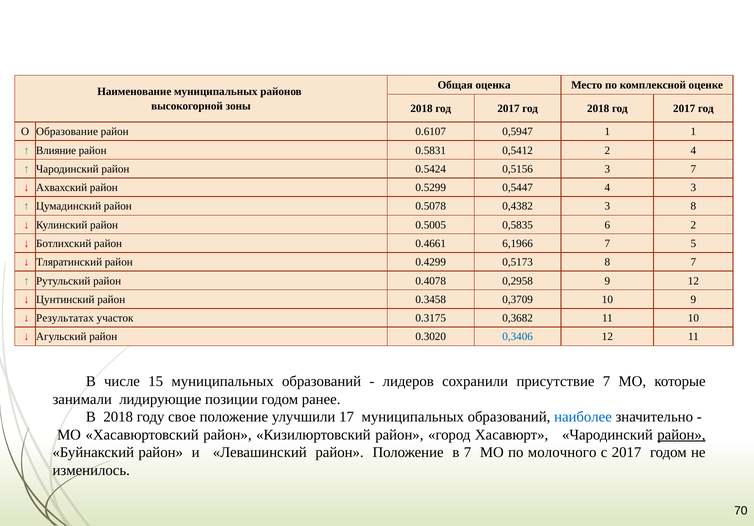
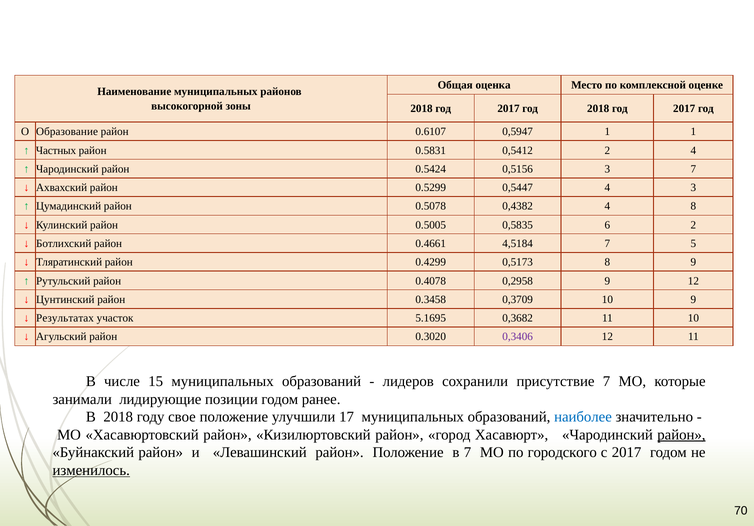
Влияние: Влияние -> Частных
0,4382 3: 3 -> 4
6,1966: 6,1966 -> 4,5184
8 7: 7 -> 9
0.3175: 0.3175 -> 5.1695
0,3406 colour: blue -> purple
молочного: молочного -> городского
изменилось underline: none -> present
